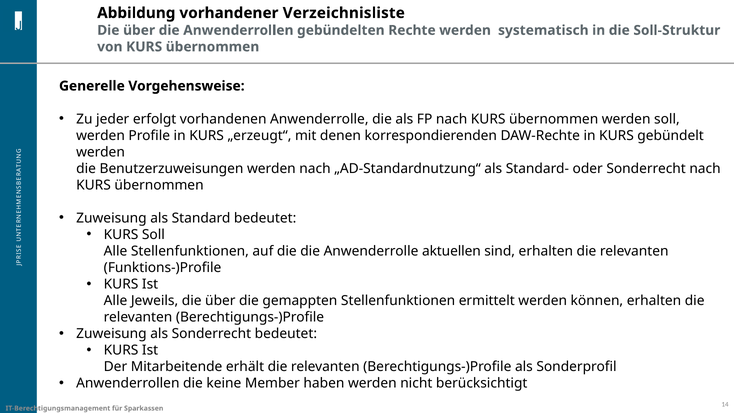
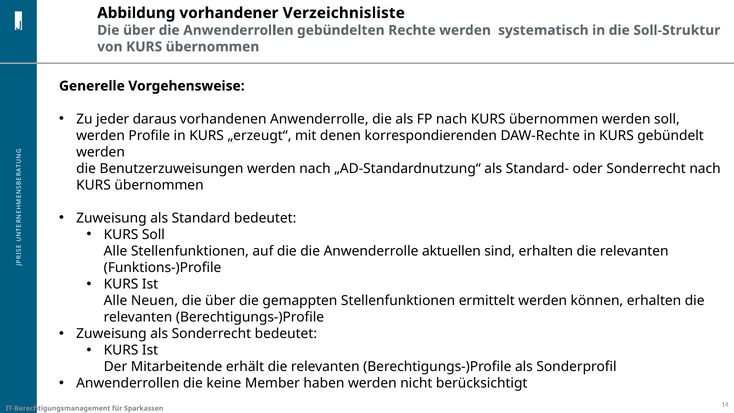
erfolgt: erfolgt -> daraus
Jeweils: Jeweils -> Neuen
